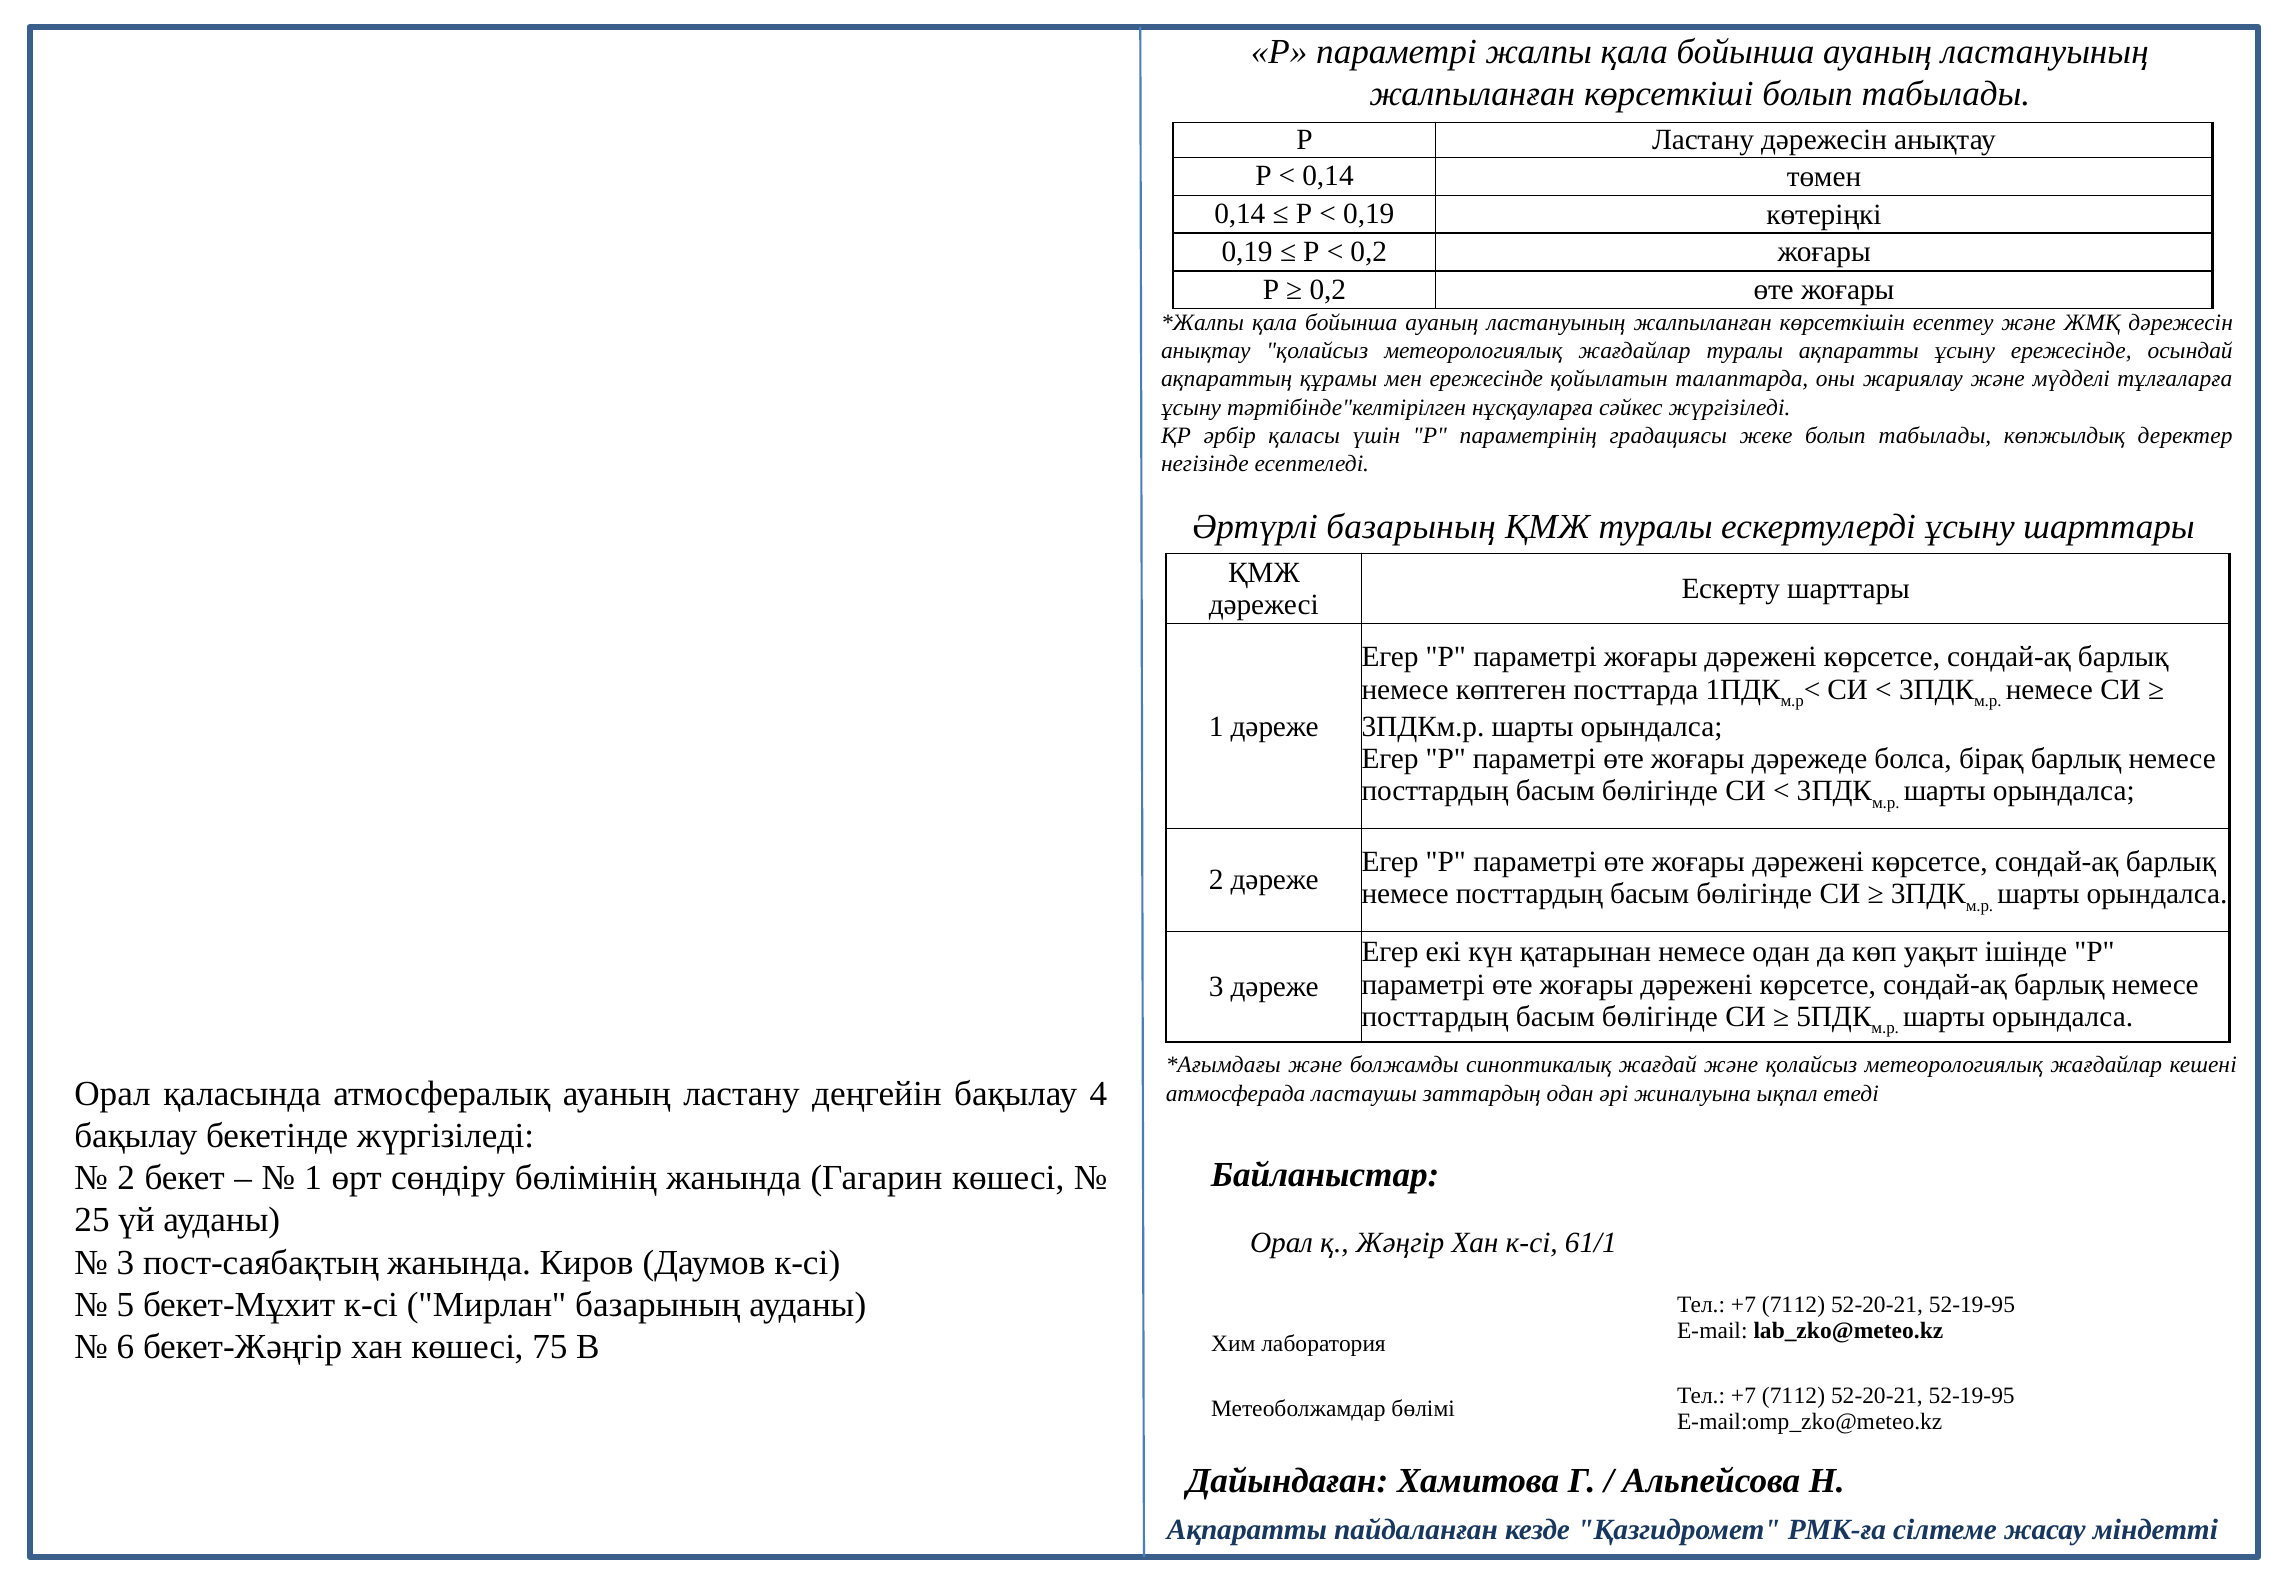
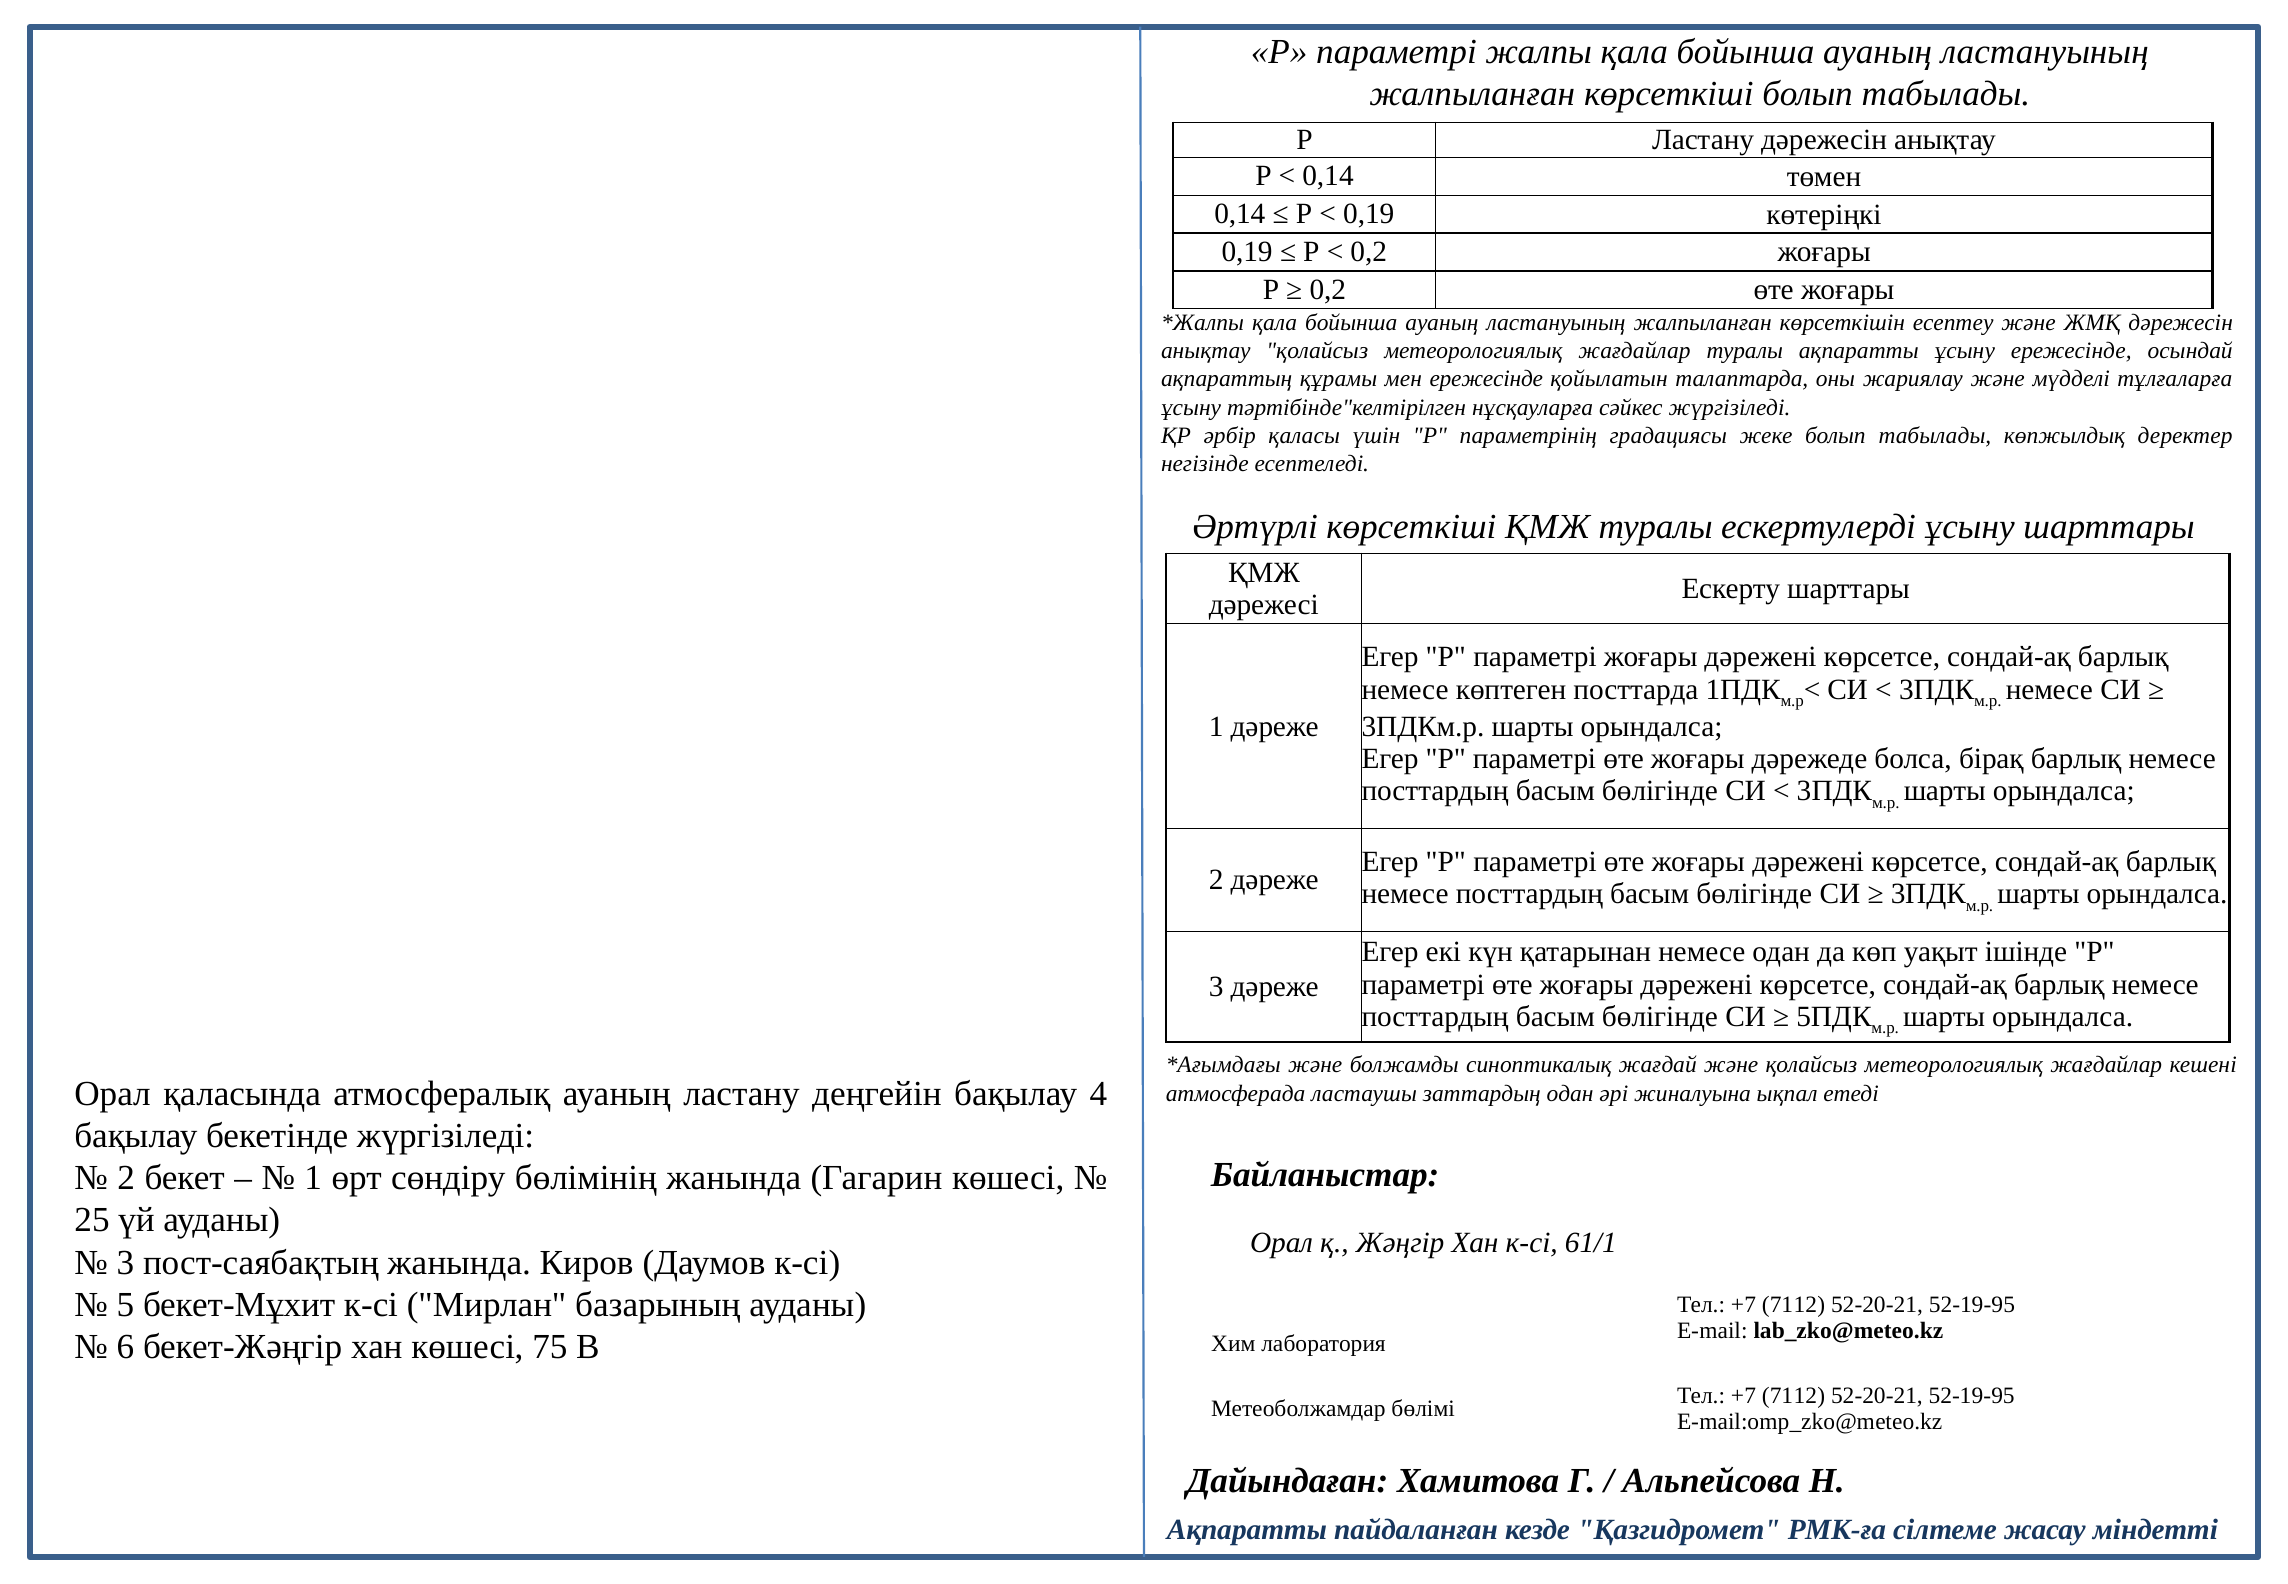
Әртүрлі базарының: базарының -> көрсеткіші
